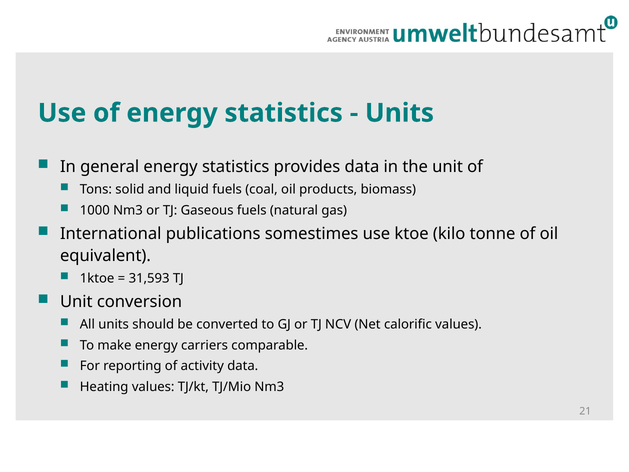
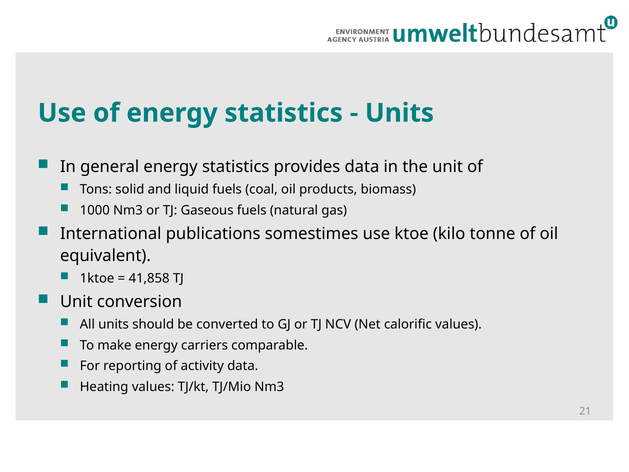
31,593: 31,593 -> 41,858
